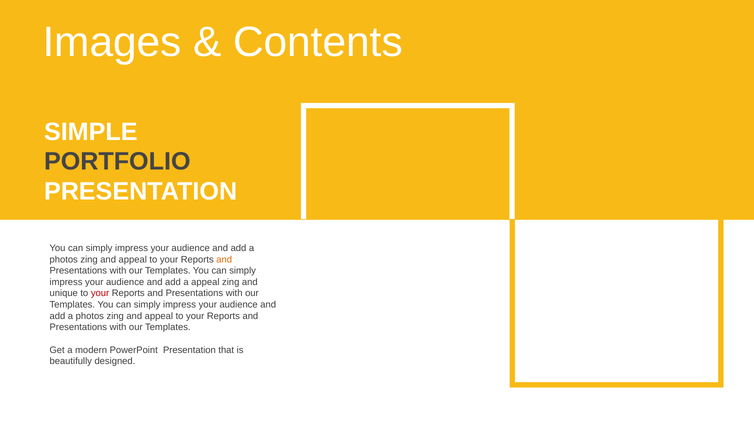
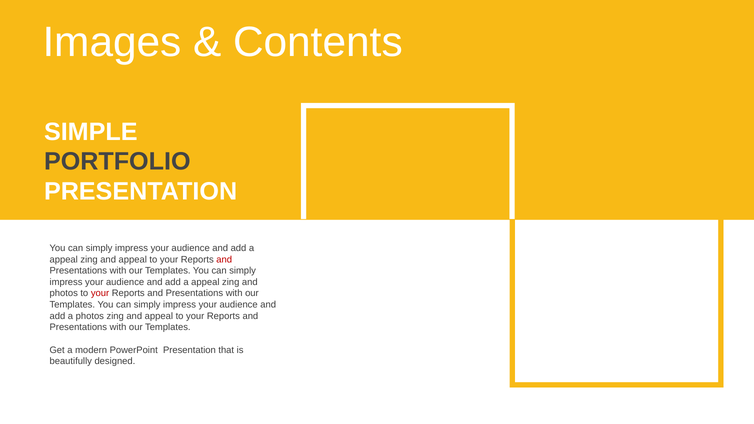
photos at (64, 260): photos -> appeal
and at (224, 260) colour: orange -> red
unique at (64, 293): unique -> photos
